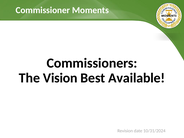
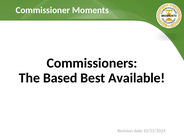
Vision: Vision -> Based
